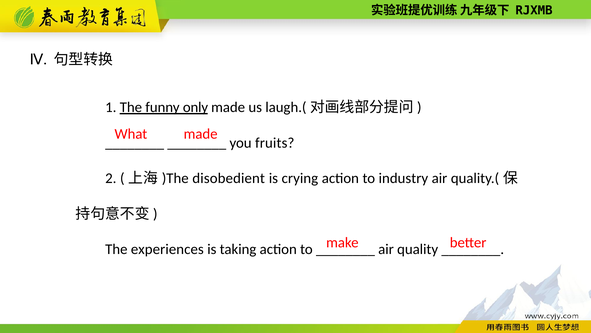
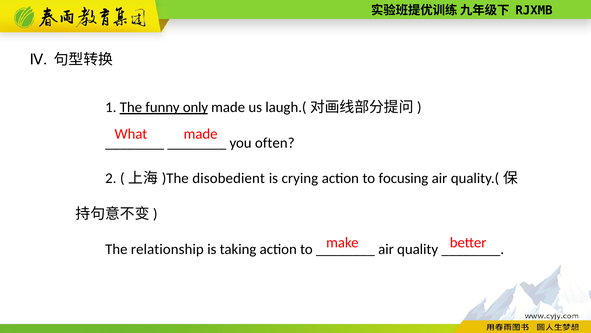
fruits: fruits -> often
industry: industry -> focusing
experiences: experiences -> relationship
